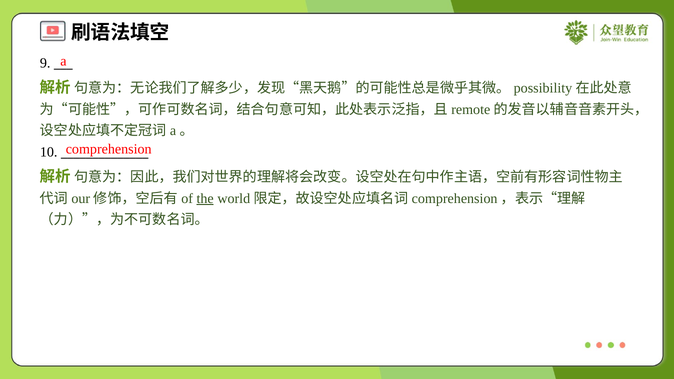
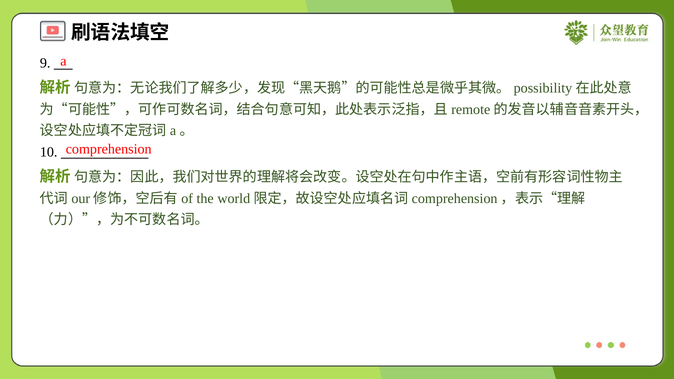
the underline: present -> none
